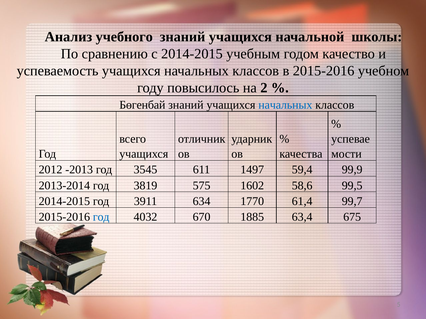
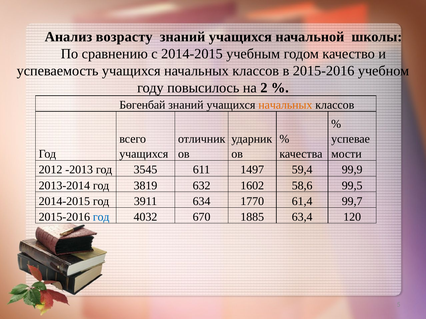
учебного: учебного -> возрасту
начальных at (285, 105) colour: blue -> orange
575: 575 -> 632
675: 675 -> 120
